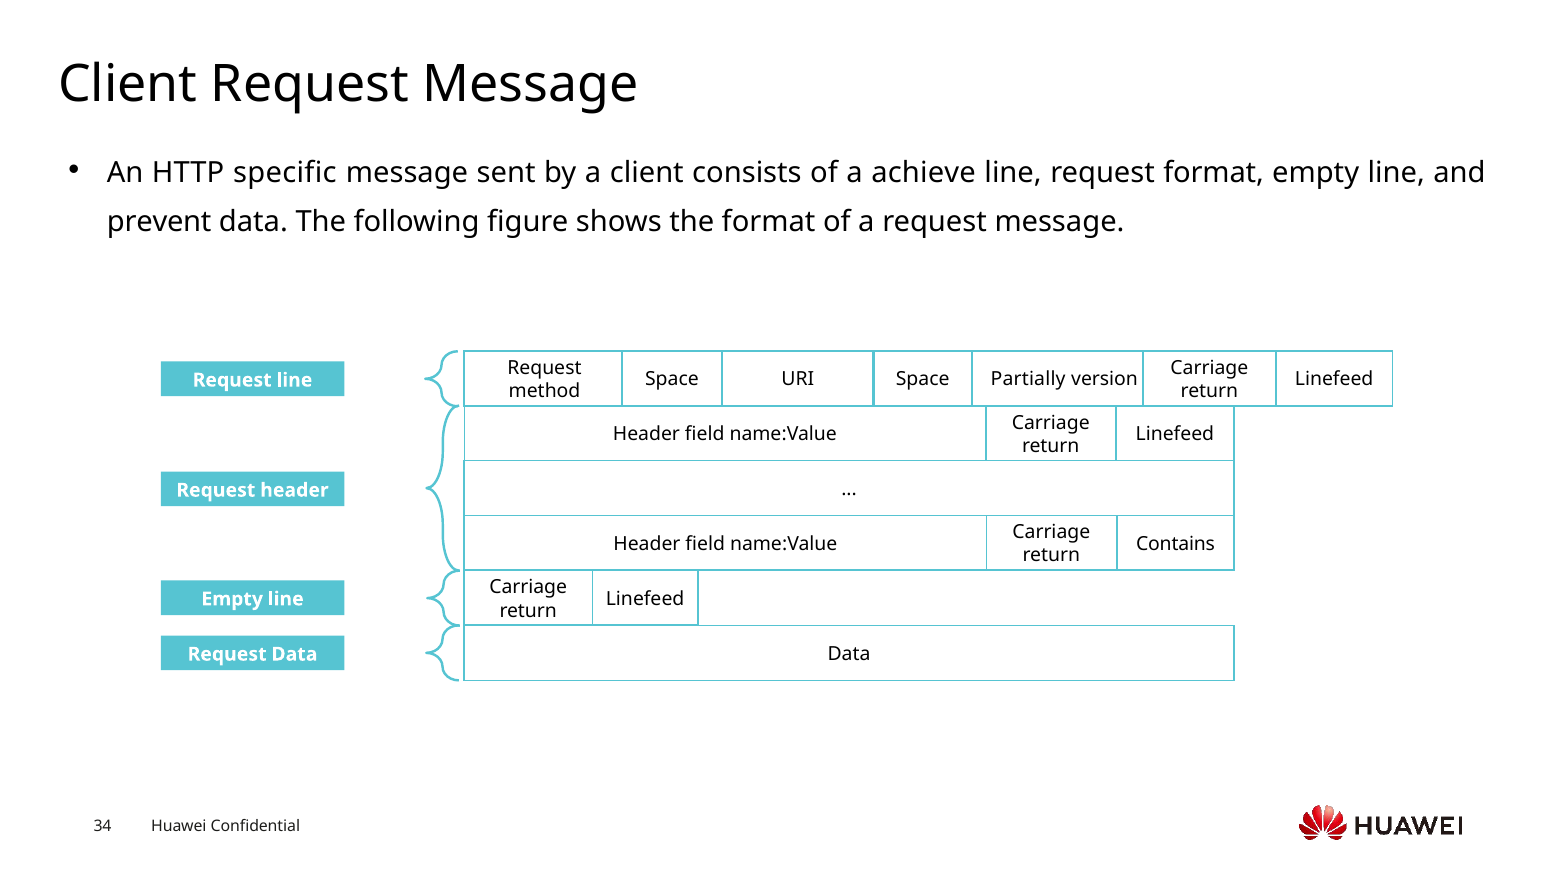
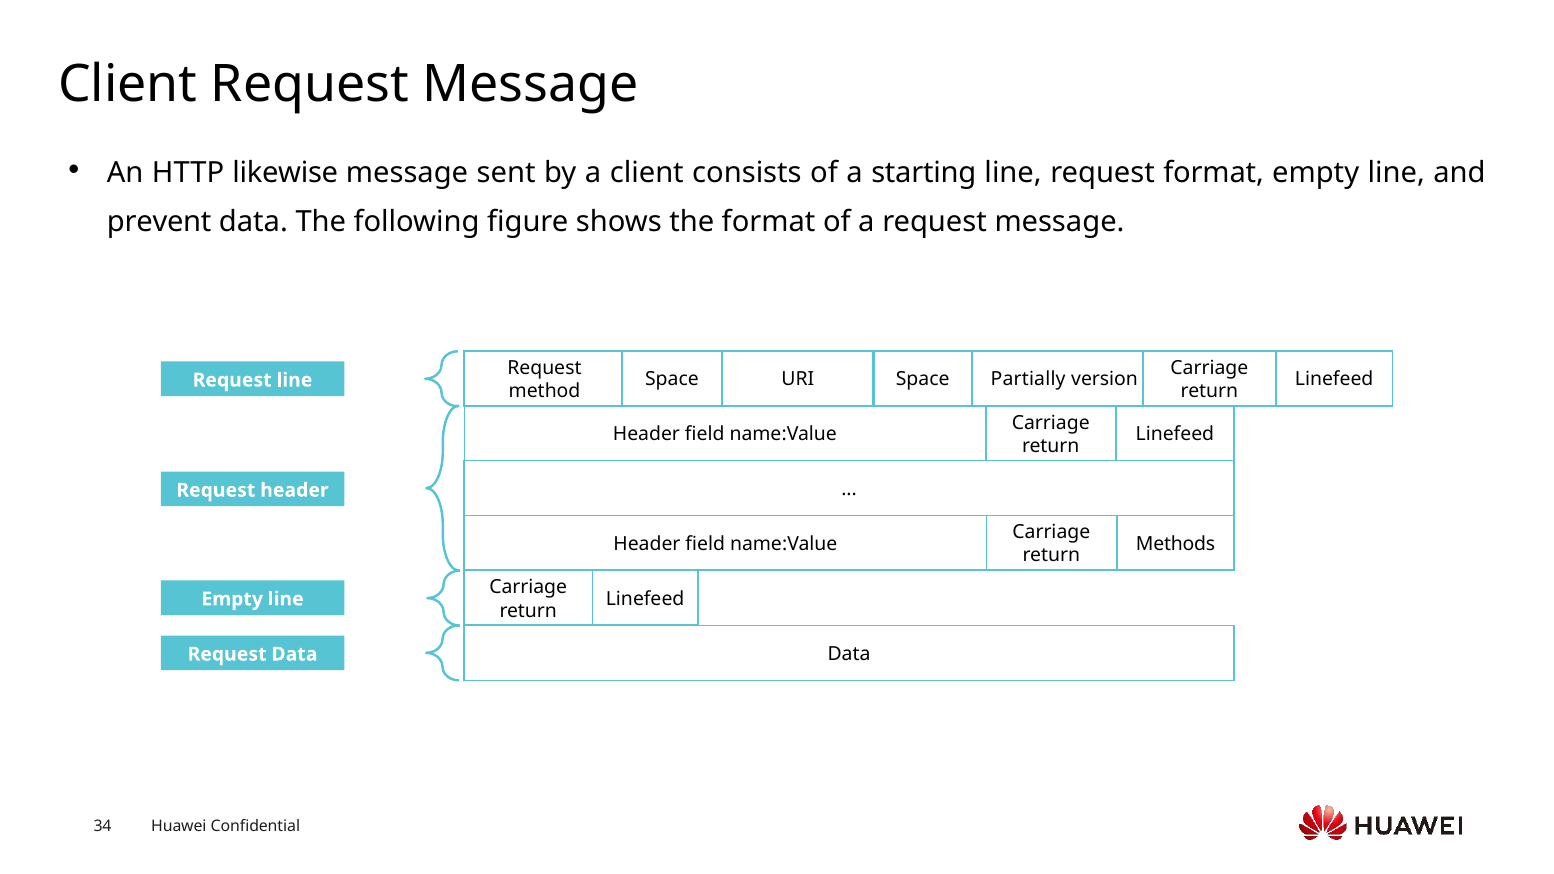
specific: specific -> likewise
achieve: achieve -> starting
Contains: Contains -> Methods
